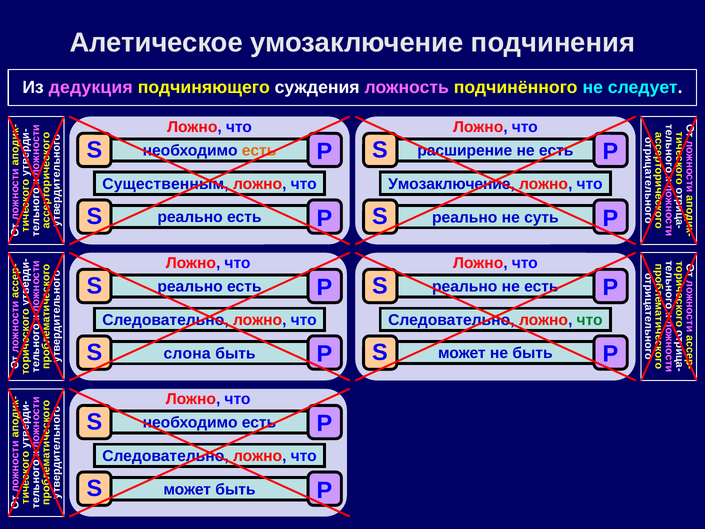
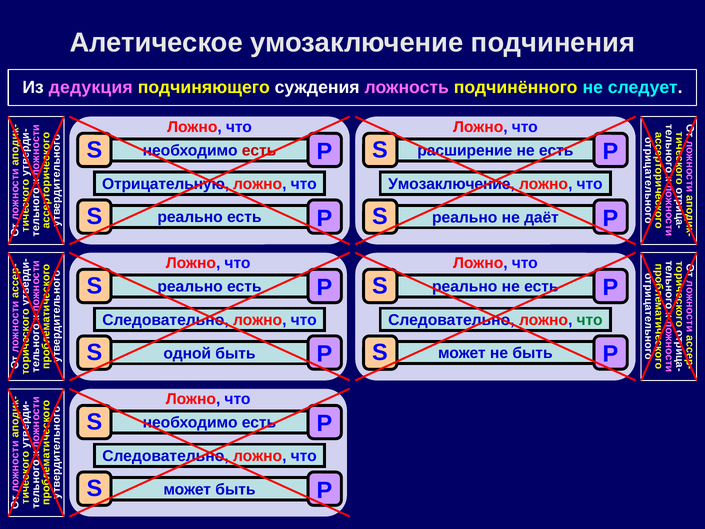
есть at (259, 151) colour: orange -> red
Существенным: Существенным -> Отрицательную
суть: суть -> даёт
слона: слона -> одной
